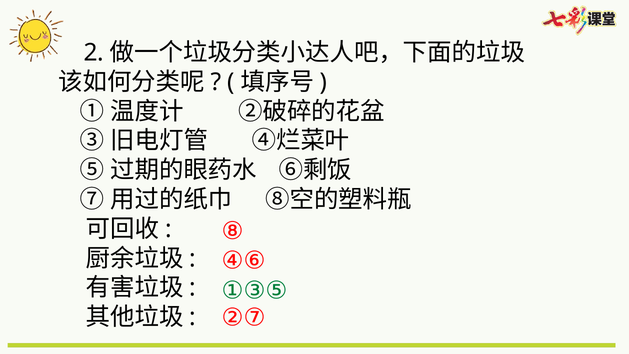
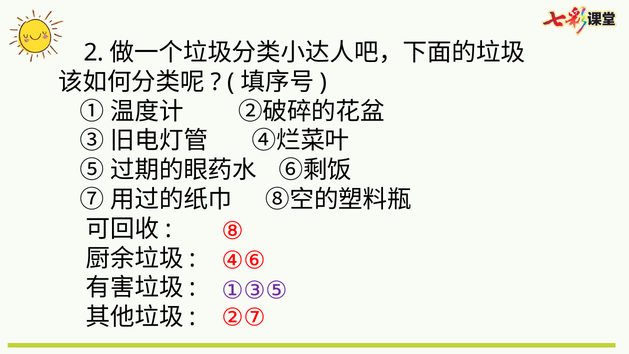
①③⑤ colour: green -> purple
